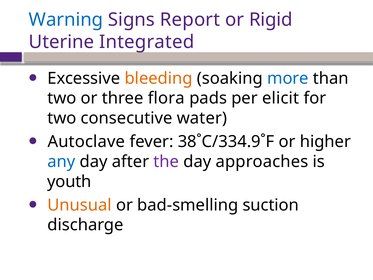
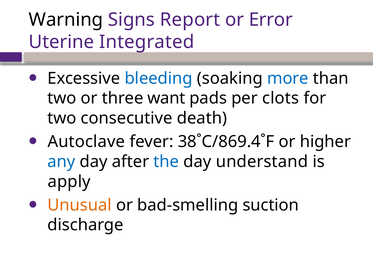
Warning colour: blue -> black
Rigid: Rigid -> Error
bleeding colour: orange -> blue
flora: flora -> want
elicit: elicit -> clots
water: water -> death
38˚C/334.9˚F: 38˚C/334.9˚F -> 38˚C/869.4˚F
the colour: purple -> blue
approaches: approaches -> understand
youth: youth -> apply
